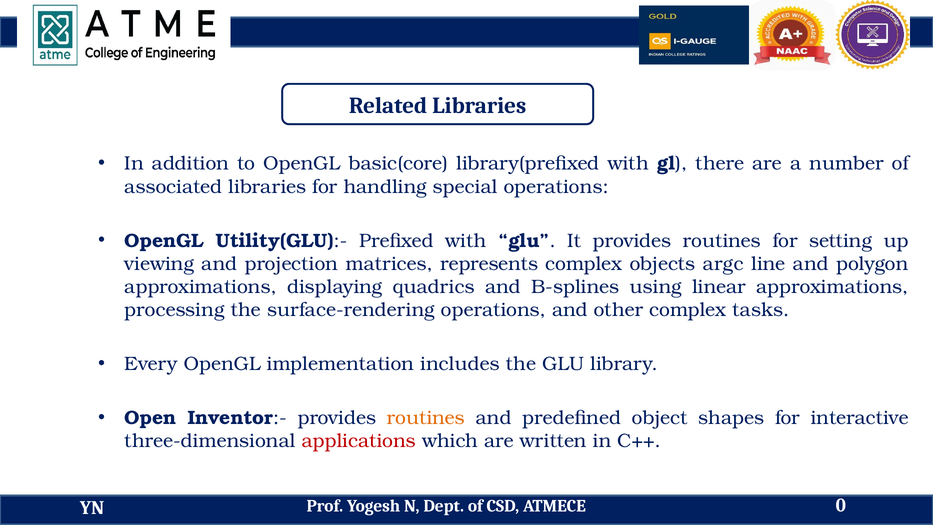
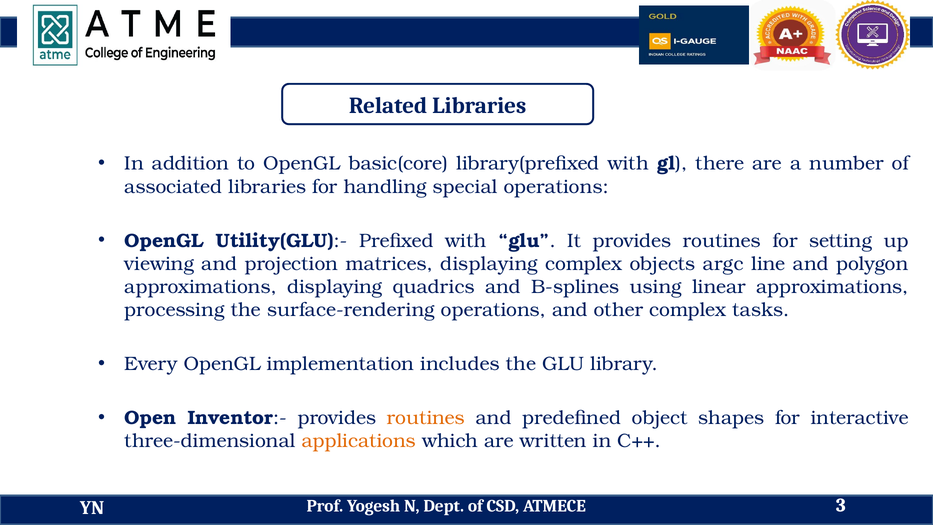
matrices represents: represents -> displaying
applications colour: red -> orange
0: 0 -> 3
